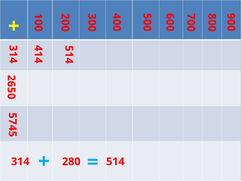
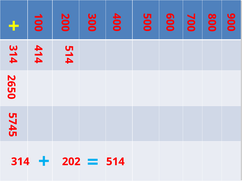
280: 280 -> 202
